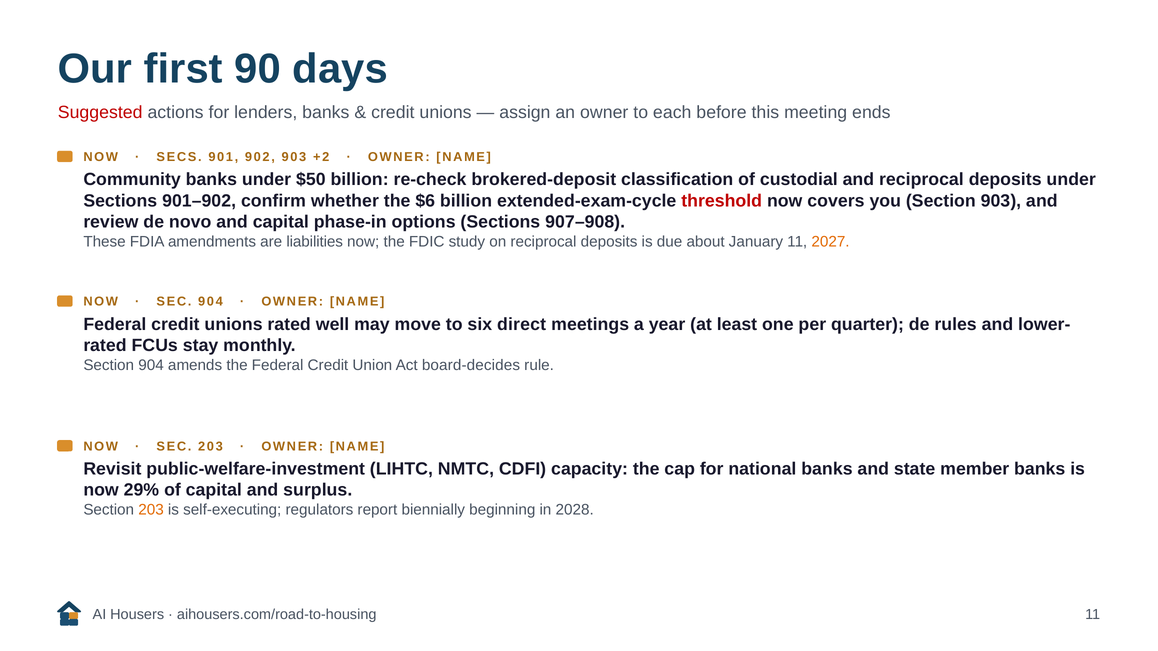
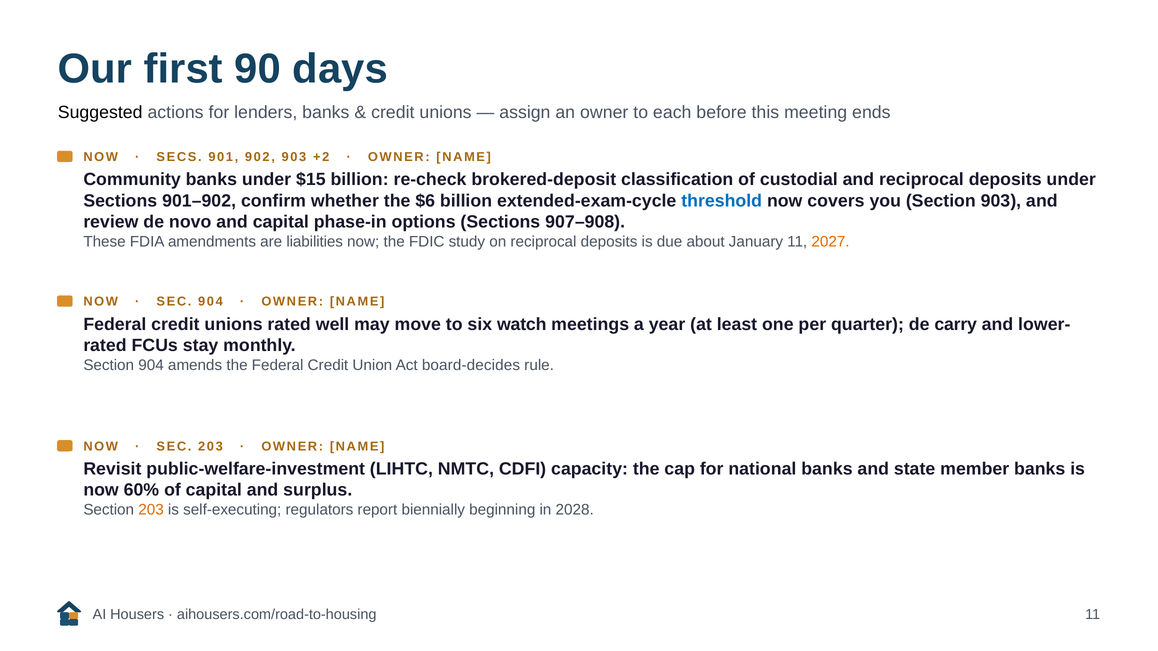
Suggested colour: red -> black
$50: $50 -> $15
threshold colour: red -> blue
direct: direct -> watch
rules: rules -> carry
29%: 29% -> 60%
